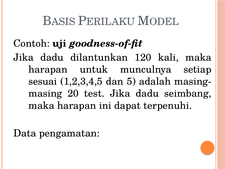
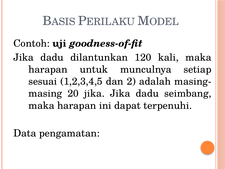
5: 5 -> 2
20 test: test -> jika
